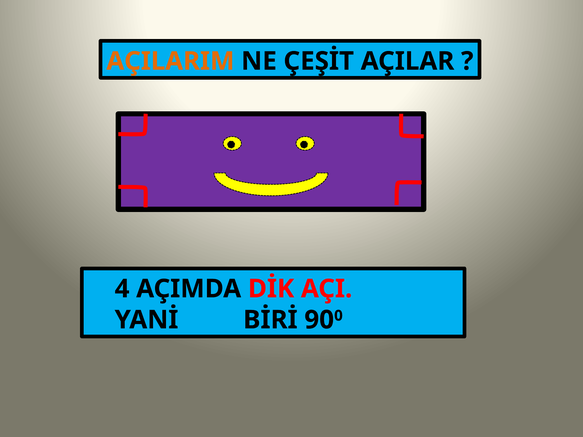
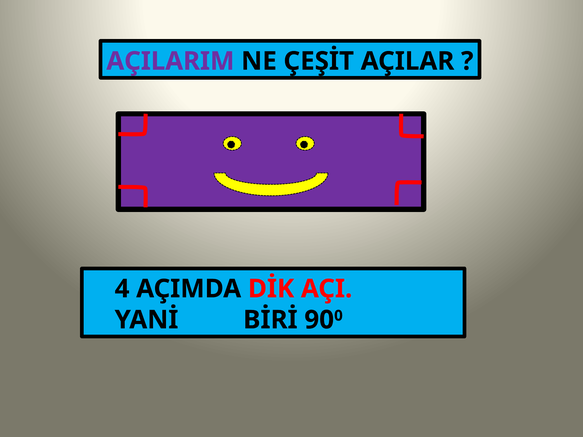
AÇILARIM colour: orange -> purple
